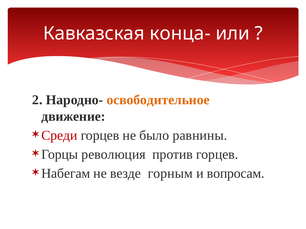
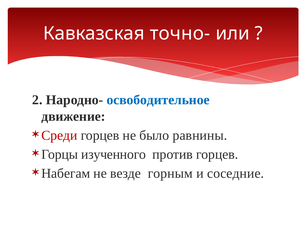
конца-: конца- -> точно-
освободительное colour: orange -> blue
революция: революция -> изученного
вопросам: вопросам -> соседние
